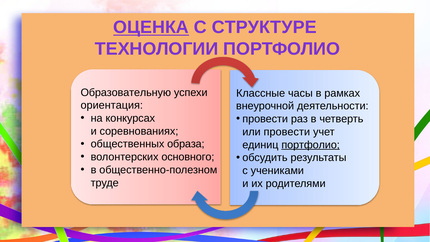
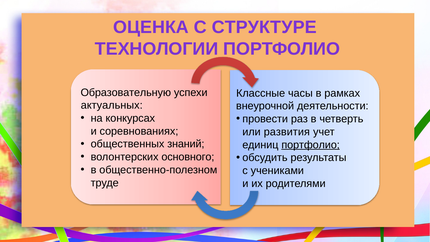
ОЦЕНКА underline: present -> none
ориентация: ориентация -> актуальных
или провести: провести -> развития
образа: образа -> знаний
